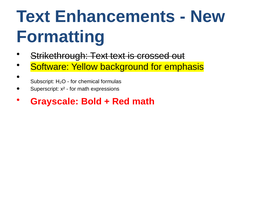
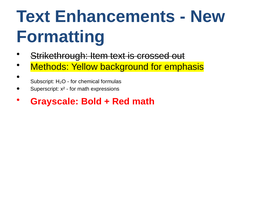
Strikethrough Text: Text -> Item
Software: Software -> Methods
